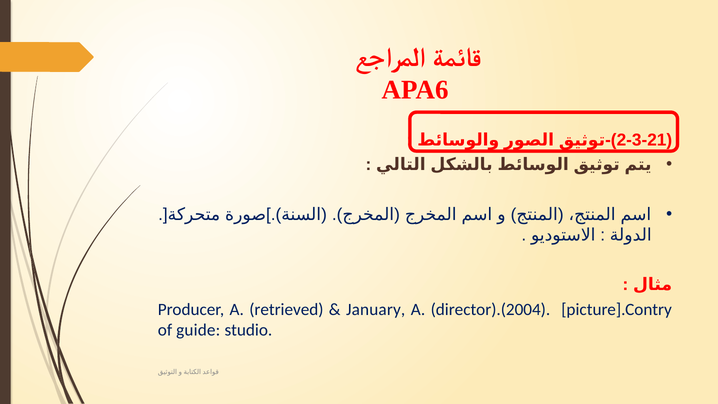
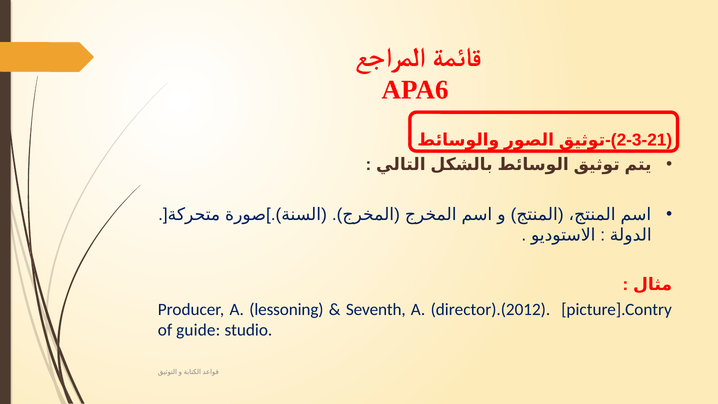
retrieved: retrieved -> lessoning
January: January -> Seventh
director).(2004: director).(2004 -> director).(2012
